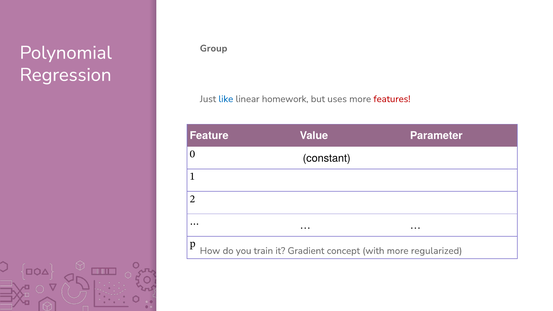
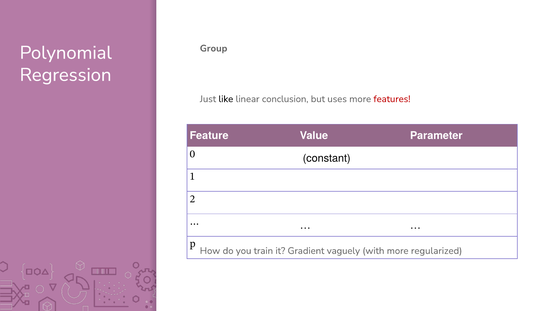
like colour: blue -> black
homework: homework -> conclusion
concept: concept -> vaguely
